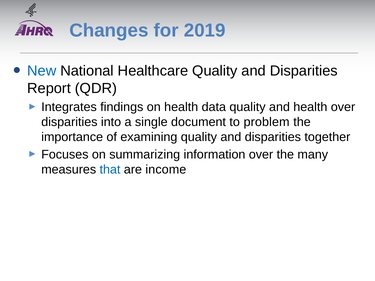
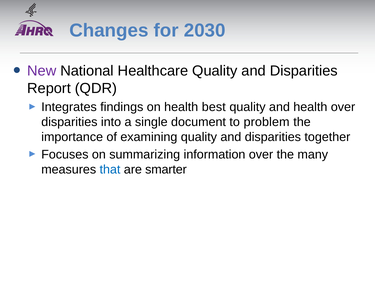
2019: 2019 -> 2030
New colour: blue -> purple
data: data -> best
income: income -> smarter
